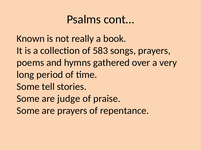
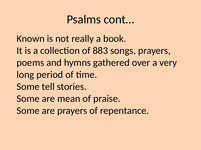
583: 583 -> 883
judge: judge -> mean
